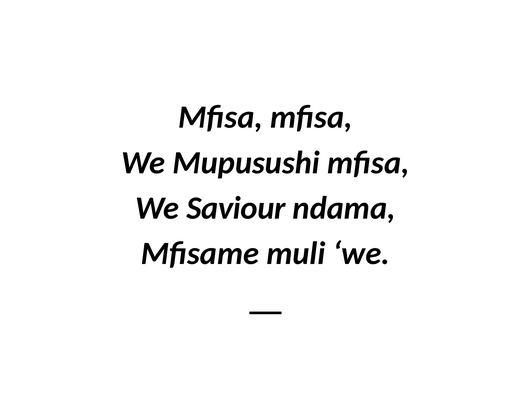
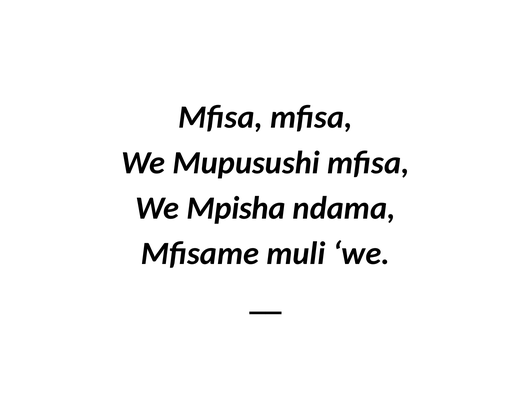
Saviour: Saviour -> Mpisha
